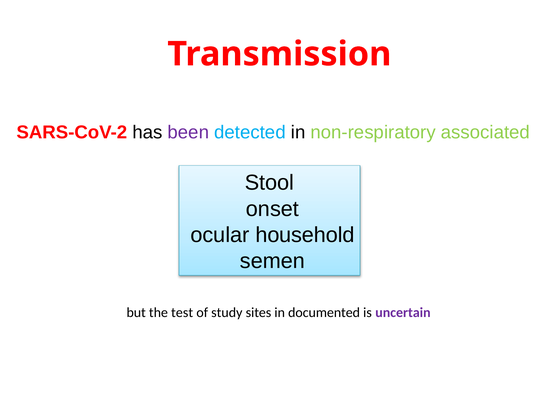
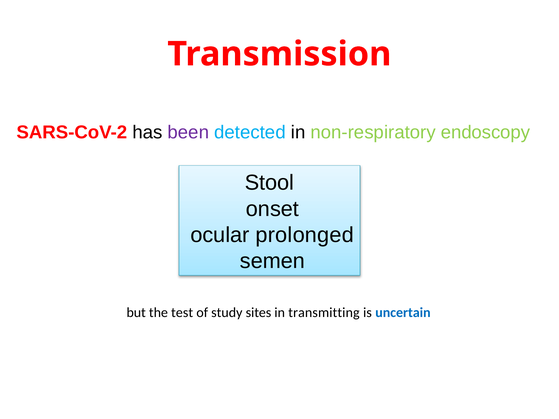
associated: associated -> endoscopy
household: household -> prolonged
documented: documented -> transmitting
uncertain colour: purple -> blue
